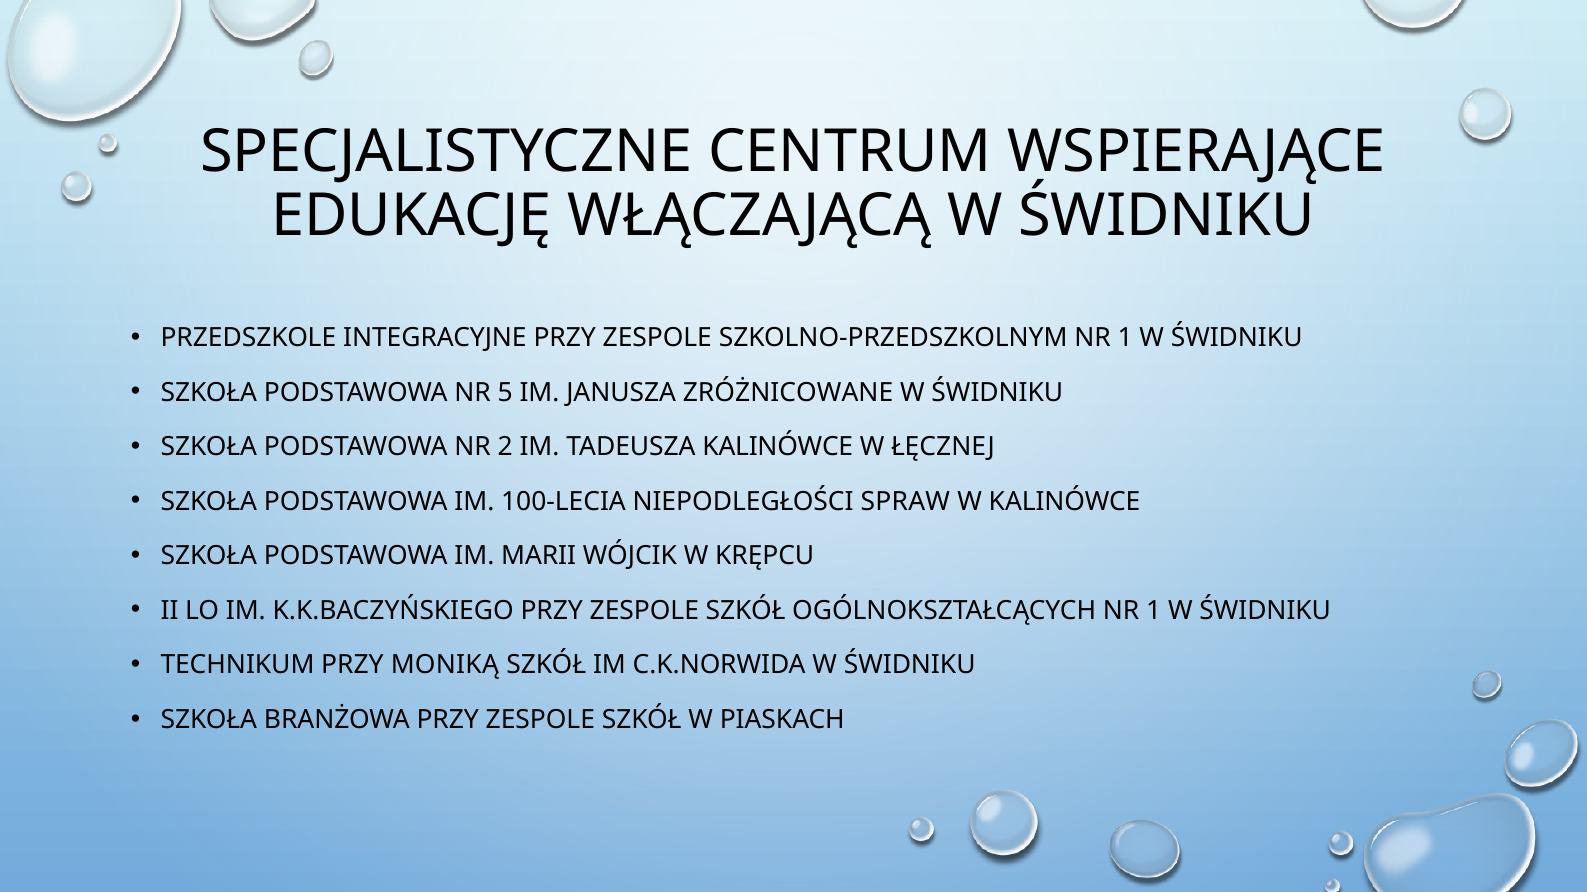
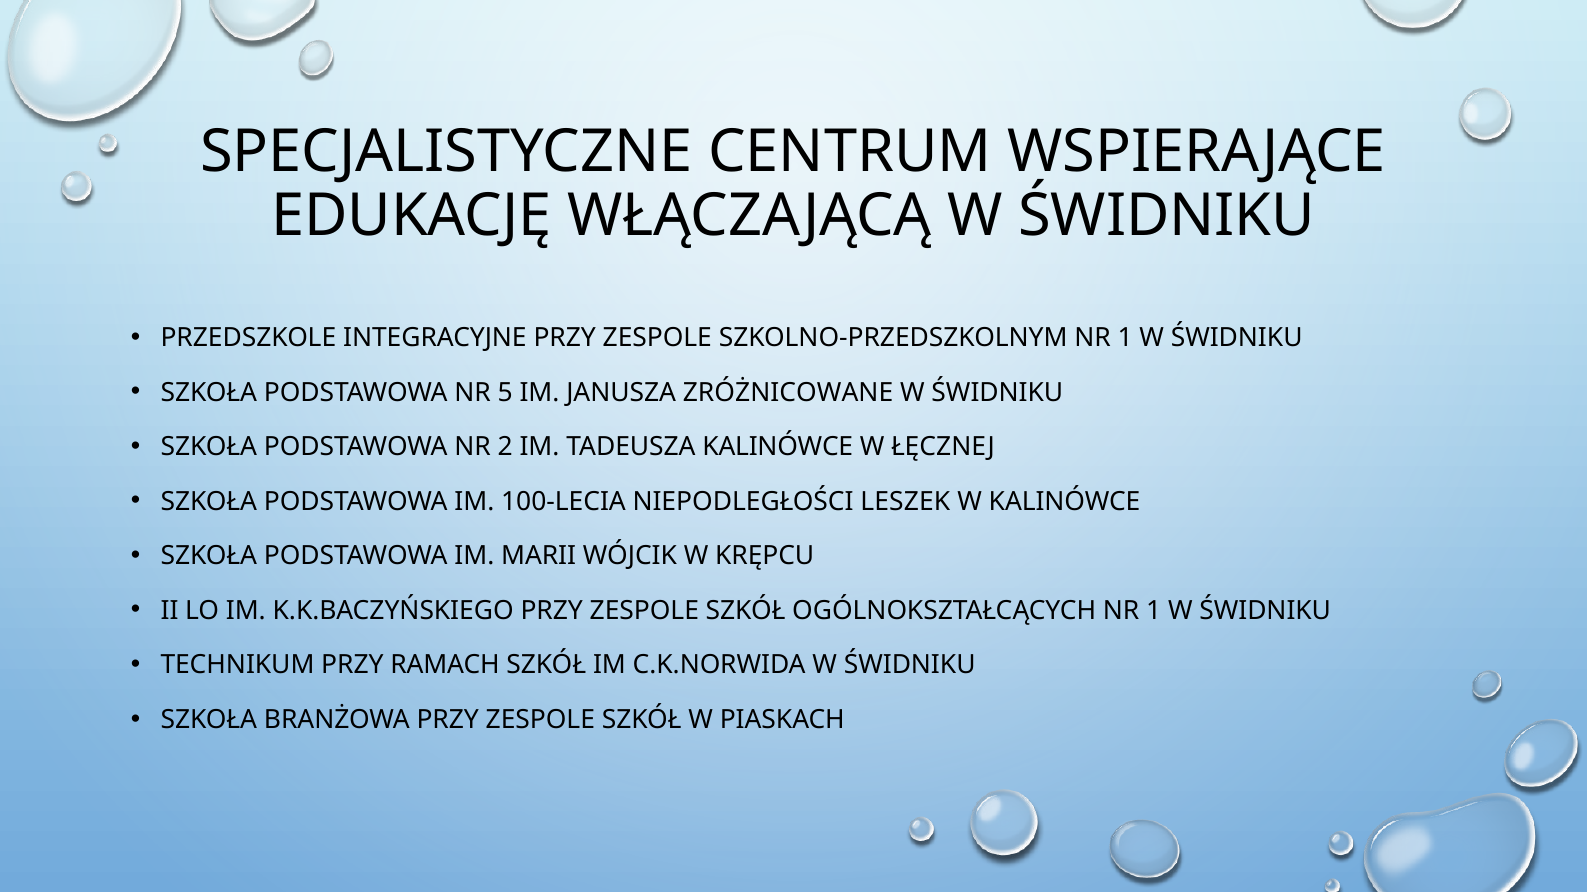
SPRAW: SPRAW -> LESZEK
MONIKĄ: MONIKĄ -> RAMACH
